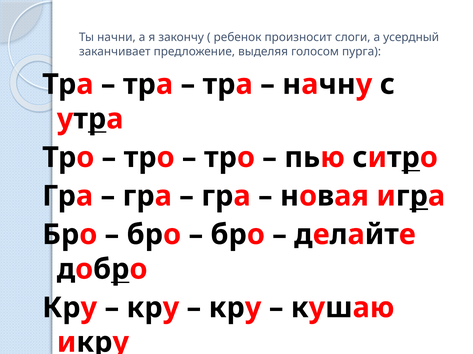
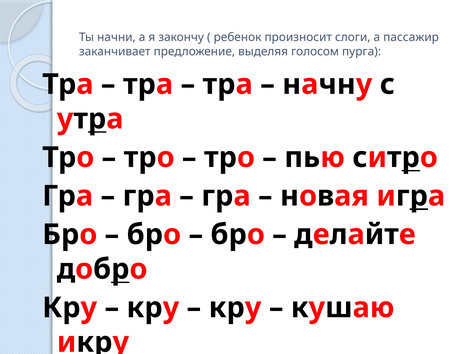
усердный: усердный -> пассажир
